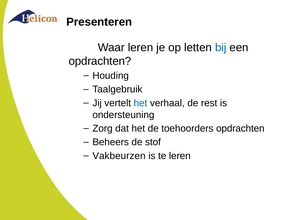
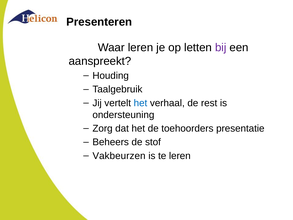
bij colour: blue -> purple
opdrachten at (100, 61): opdrachten -> aanspreekt
toehoorders opdrachten: opdrachten -> presentatie
